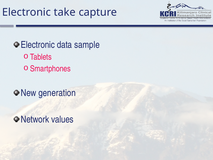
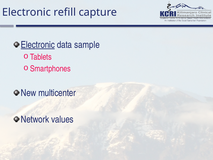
take: take -> refill
Electronic at (38, 45) underline: none -> present
generation: generation -> multicenter
